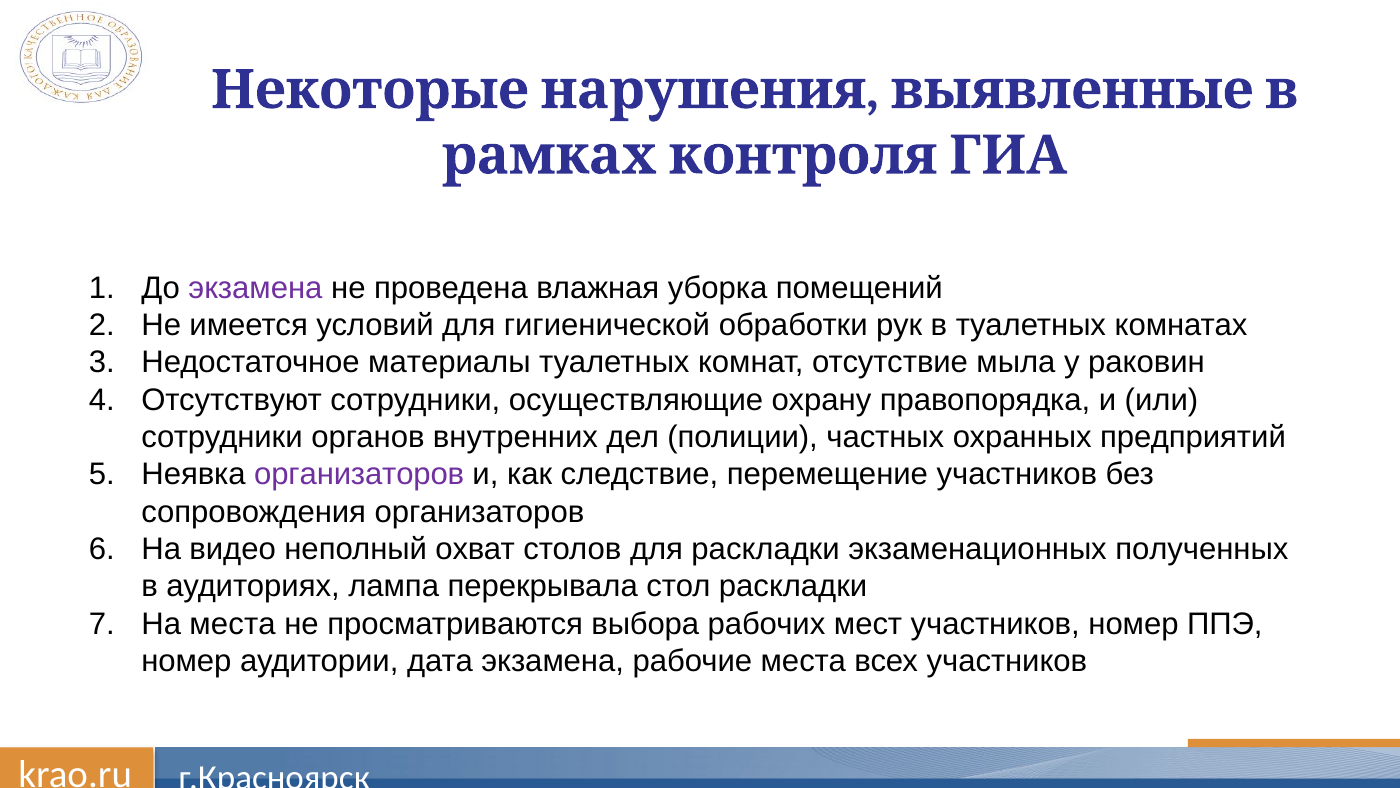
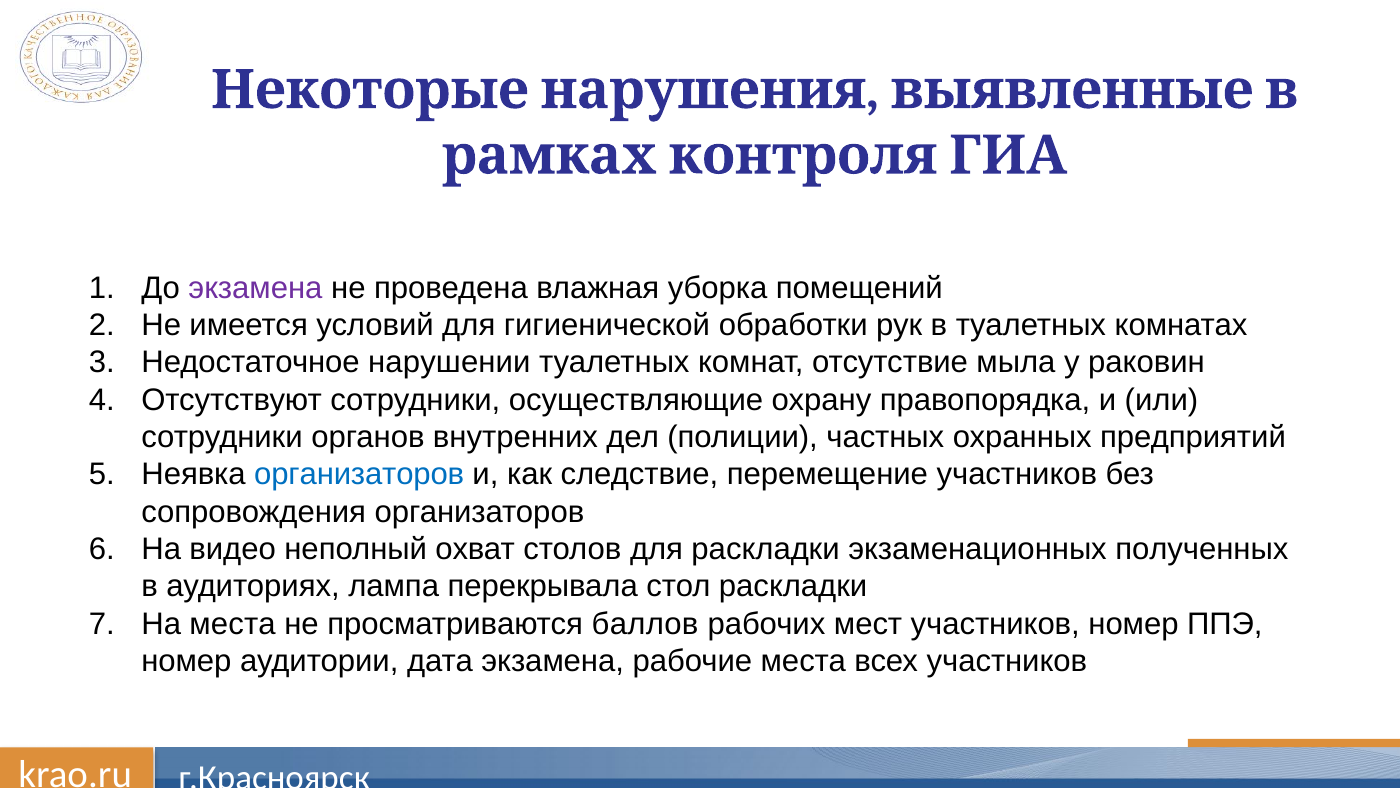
материалы: материалы -> нарушении
организаторов at (359, 474) colour: purple -> blue
выбора: выбора -> баллов
